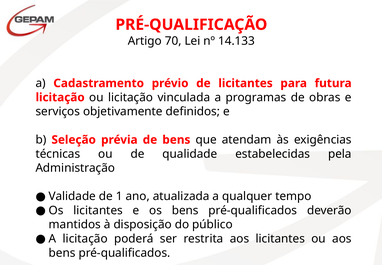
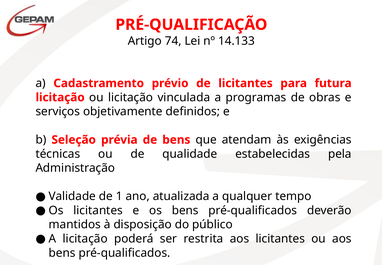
70: 70 -> 74
